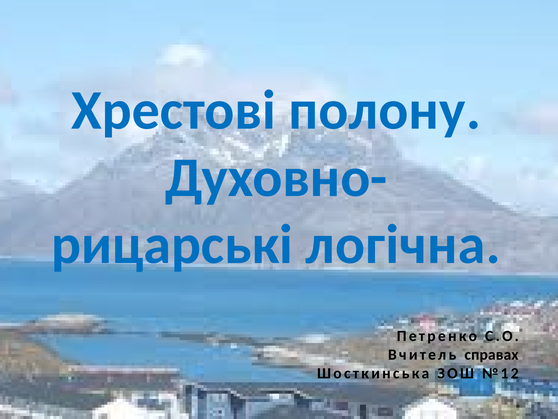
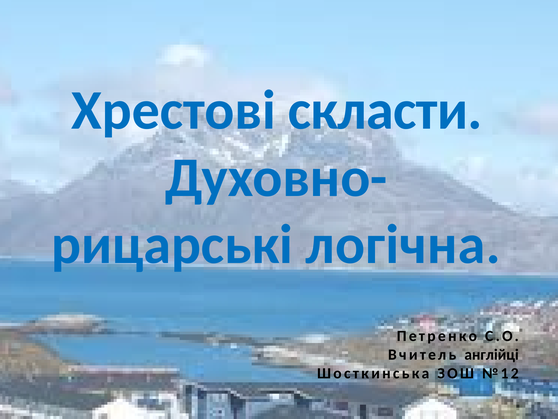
полону: полону -> скласти
справах: справах -> англійці
